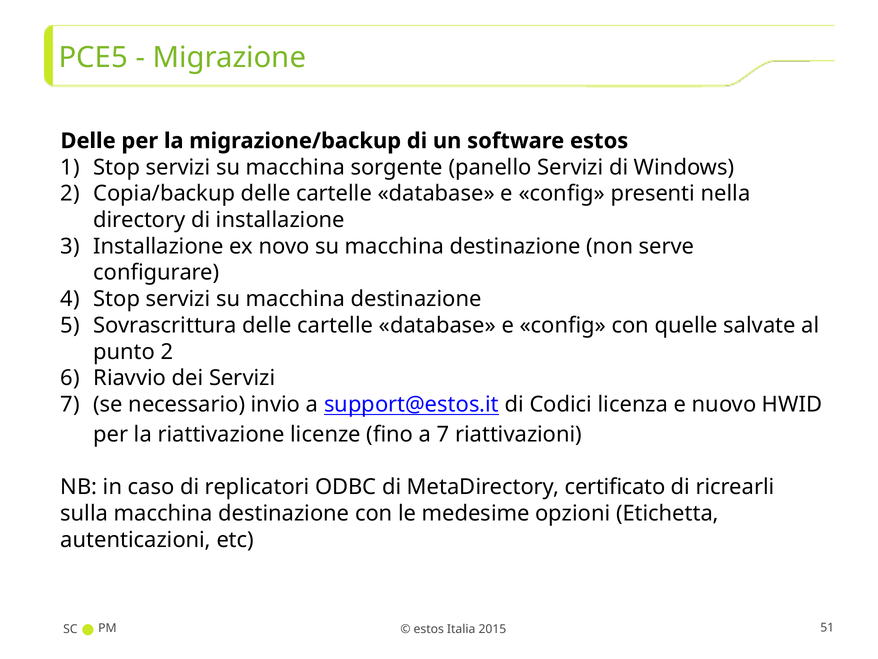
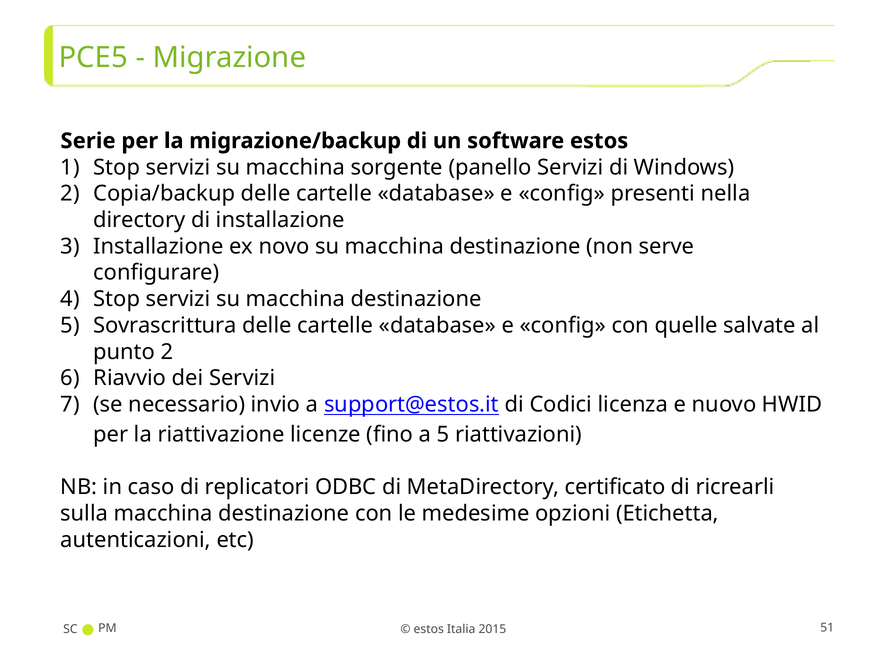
Delle at (88, 141): Delle -> Serie
a 7: 7 -> 5
